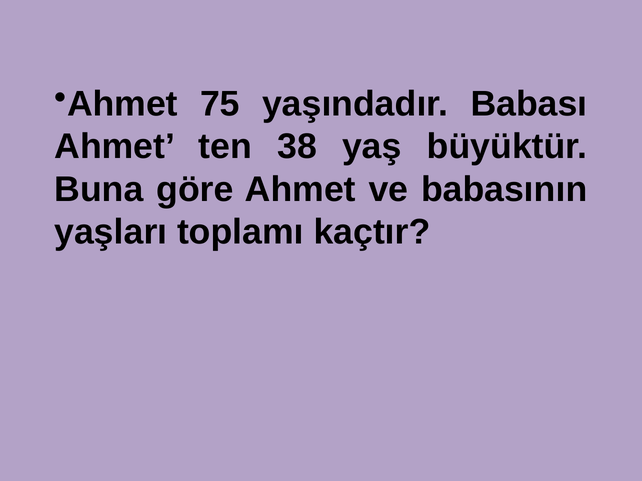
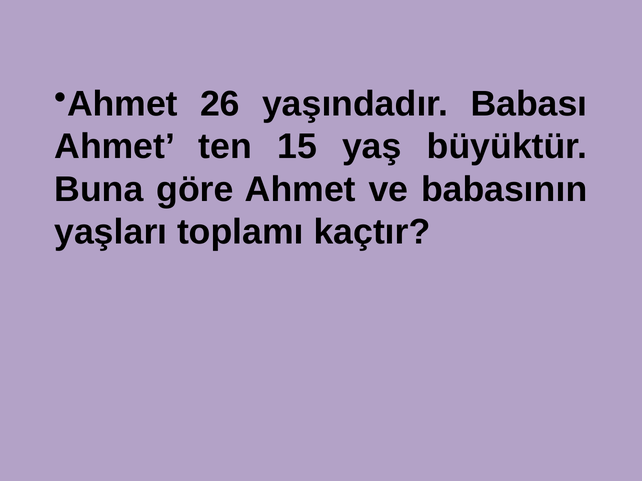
75: 75 -> 26
38: 38 -> 15
